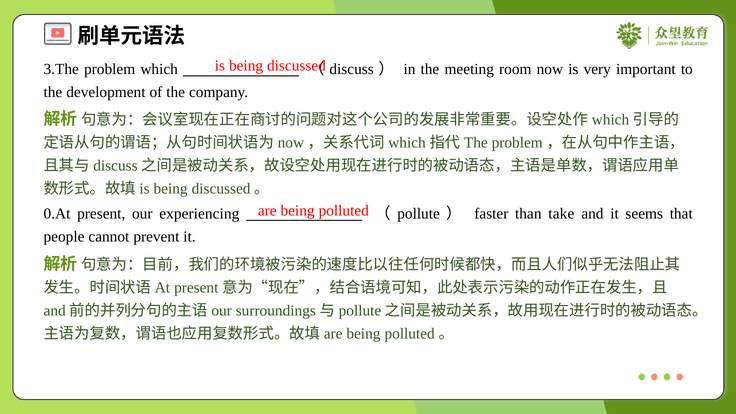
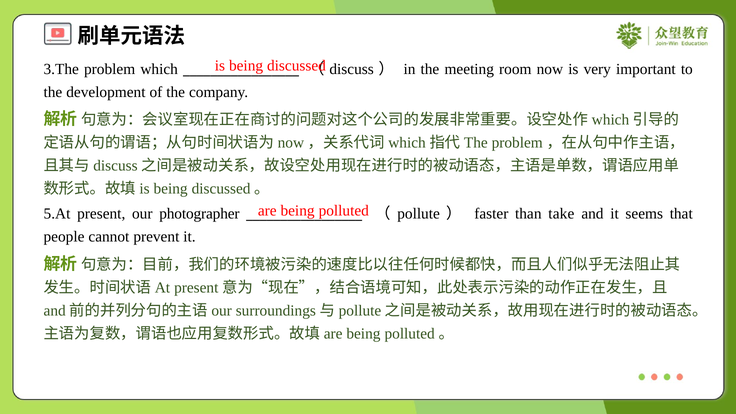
0.At: 0.At -> 5.At
experiencing: experiencing -> photographer
